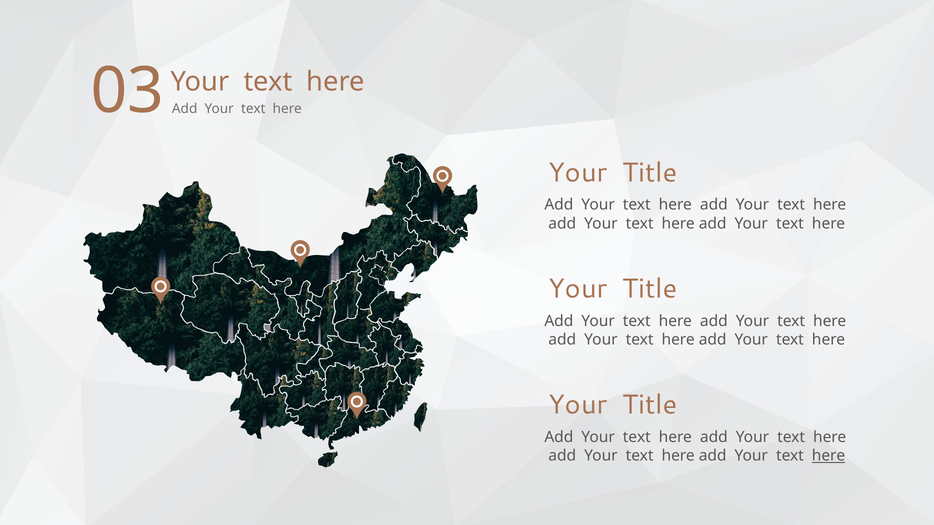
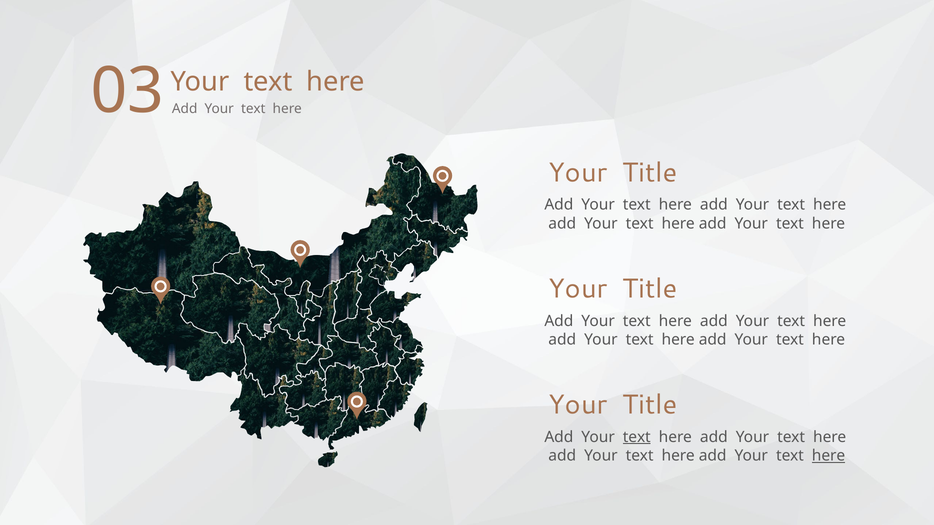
text at (637, 437) underline: none -> present
